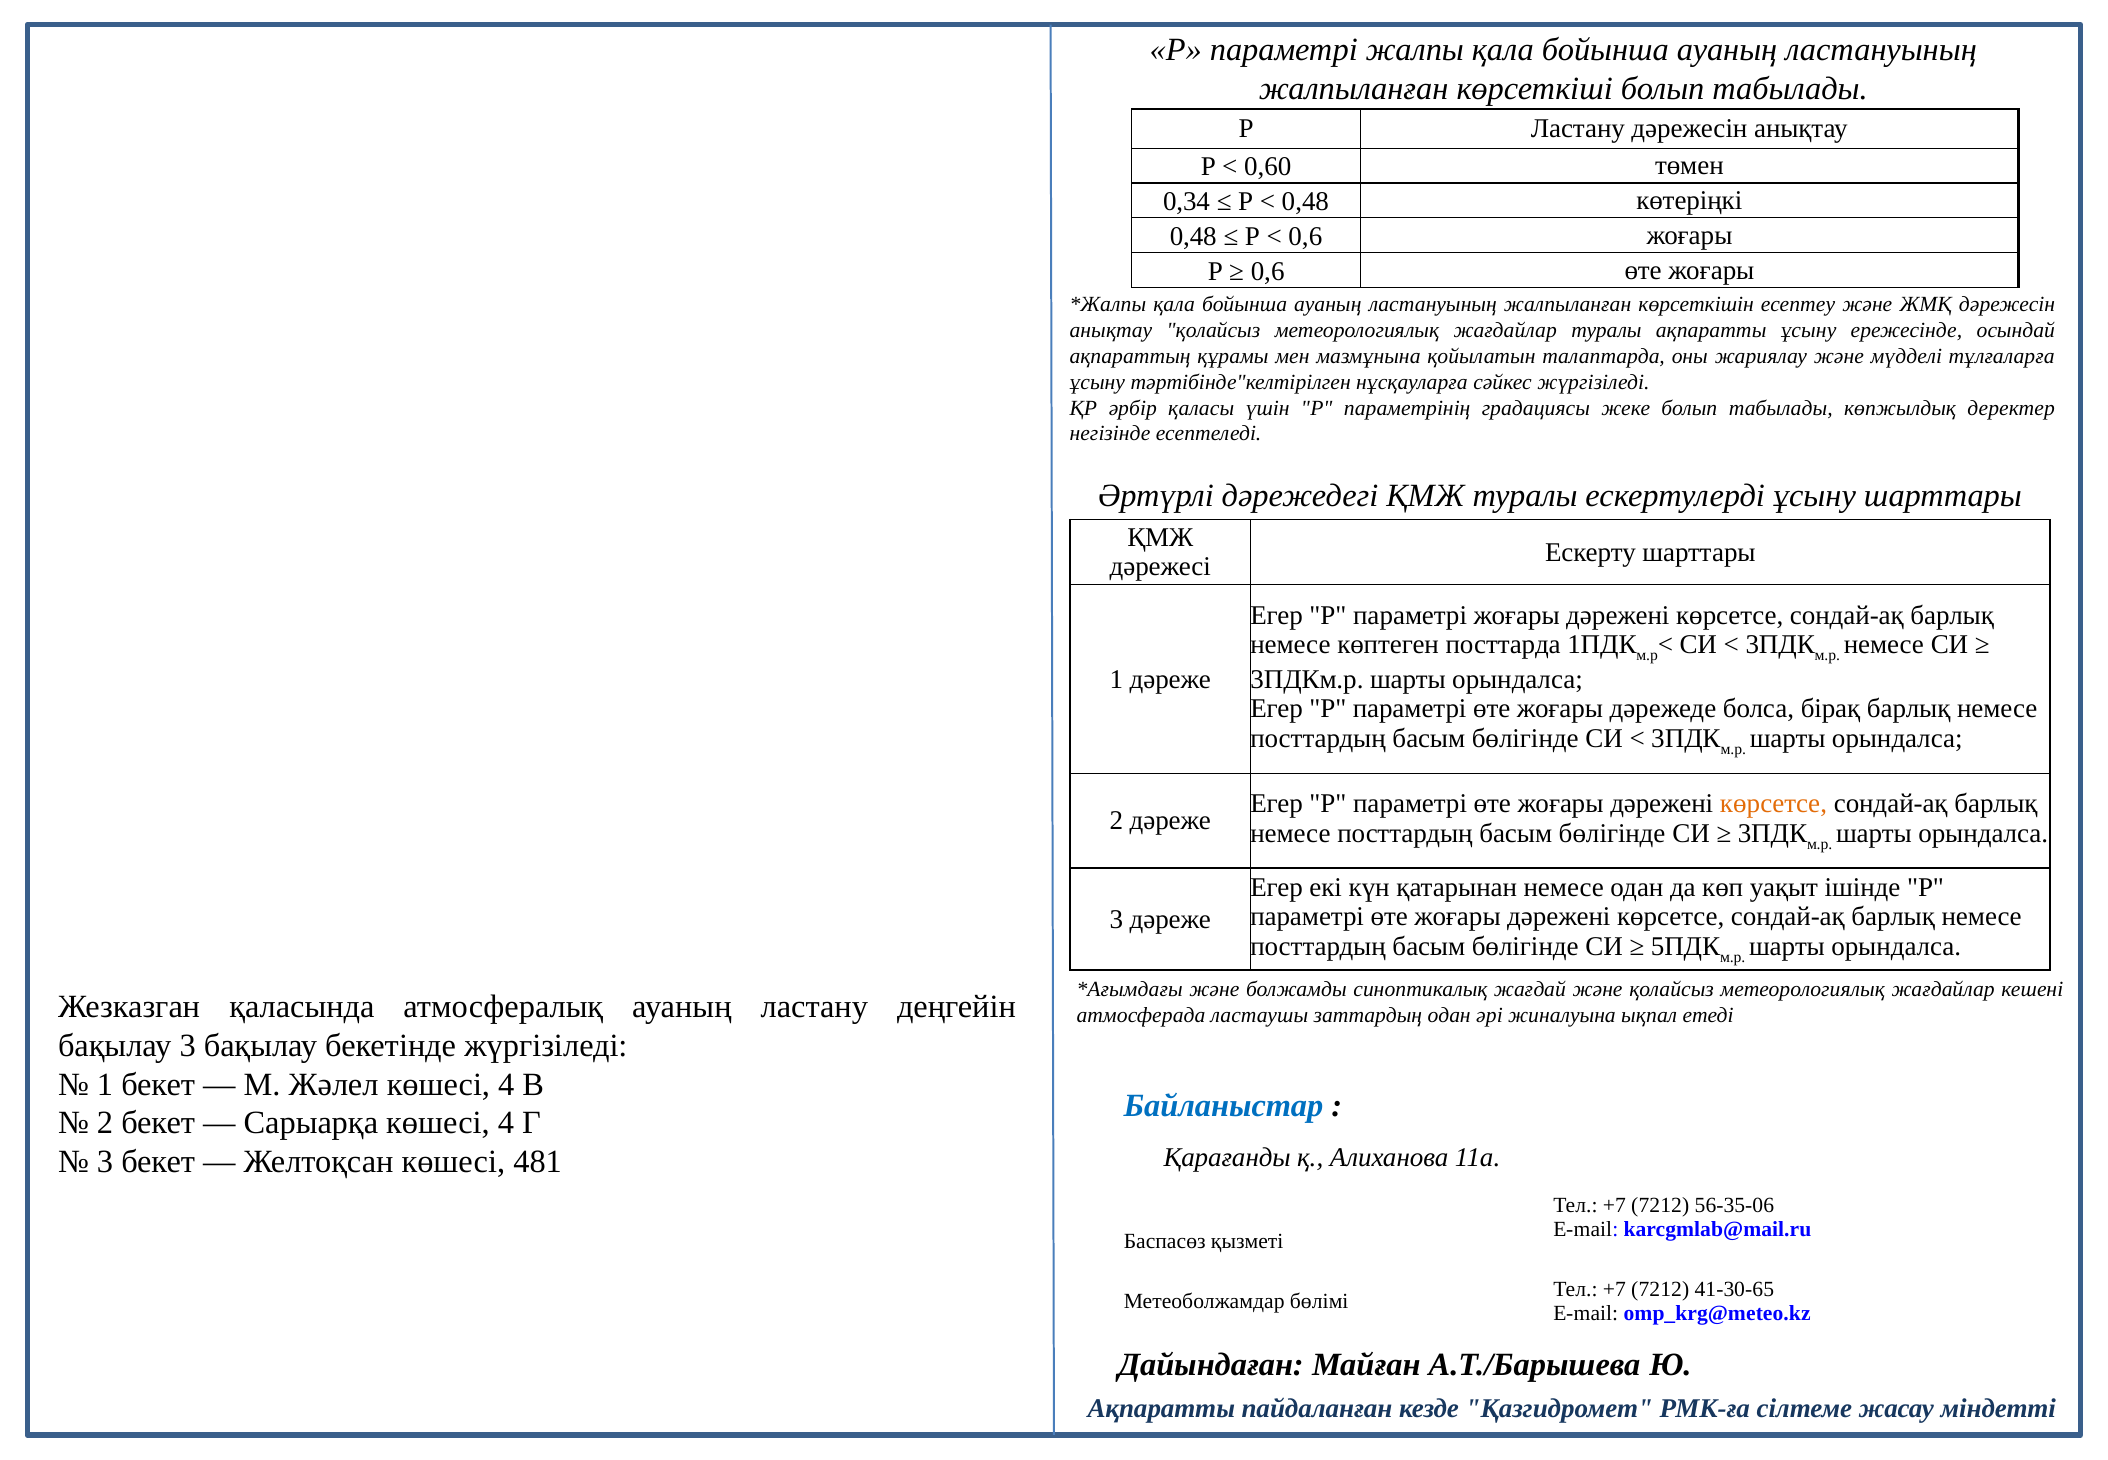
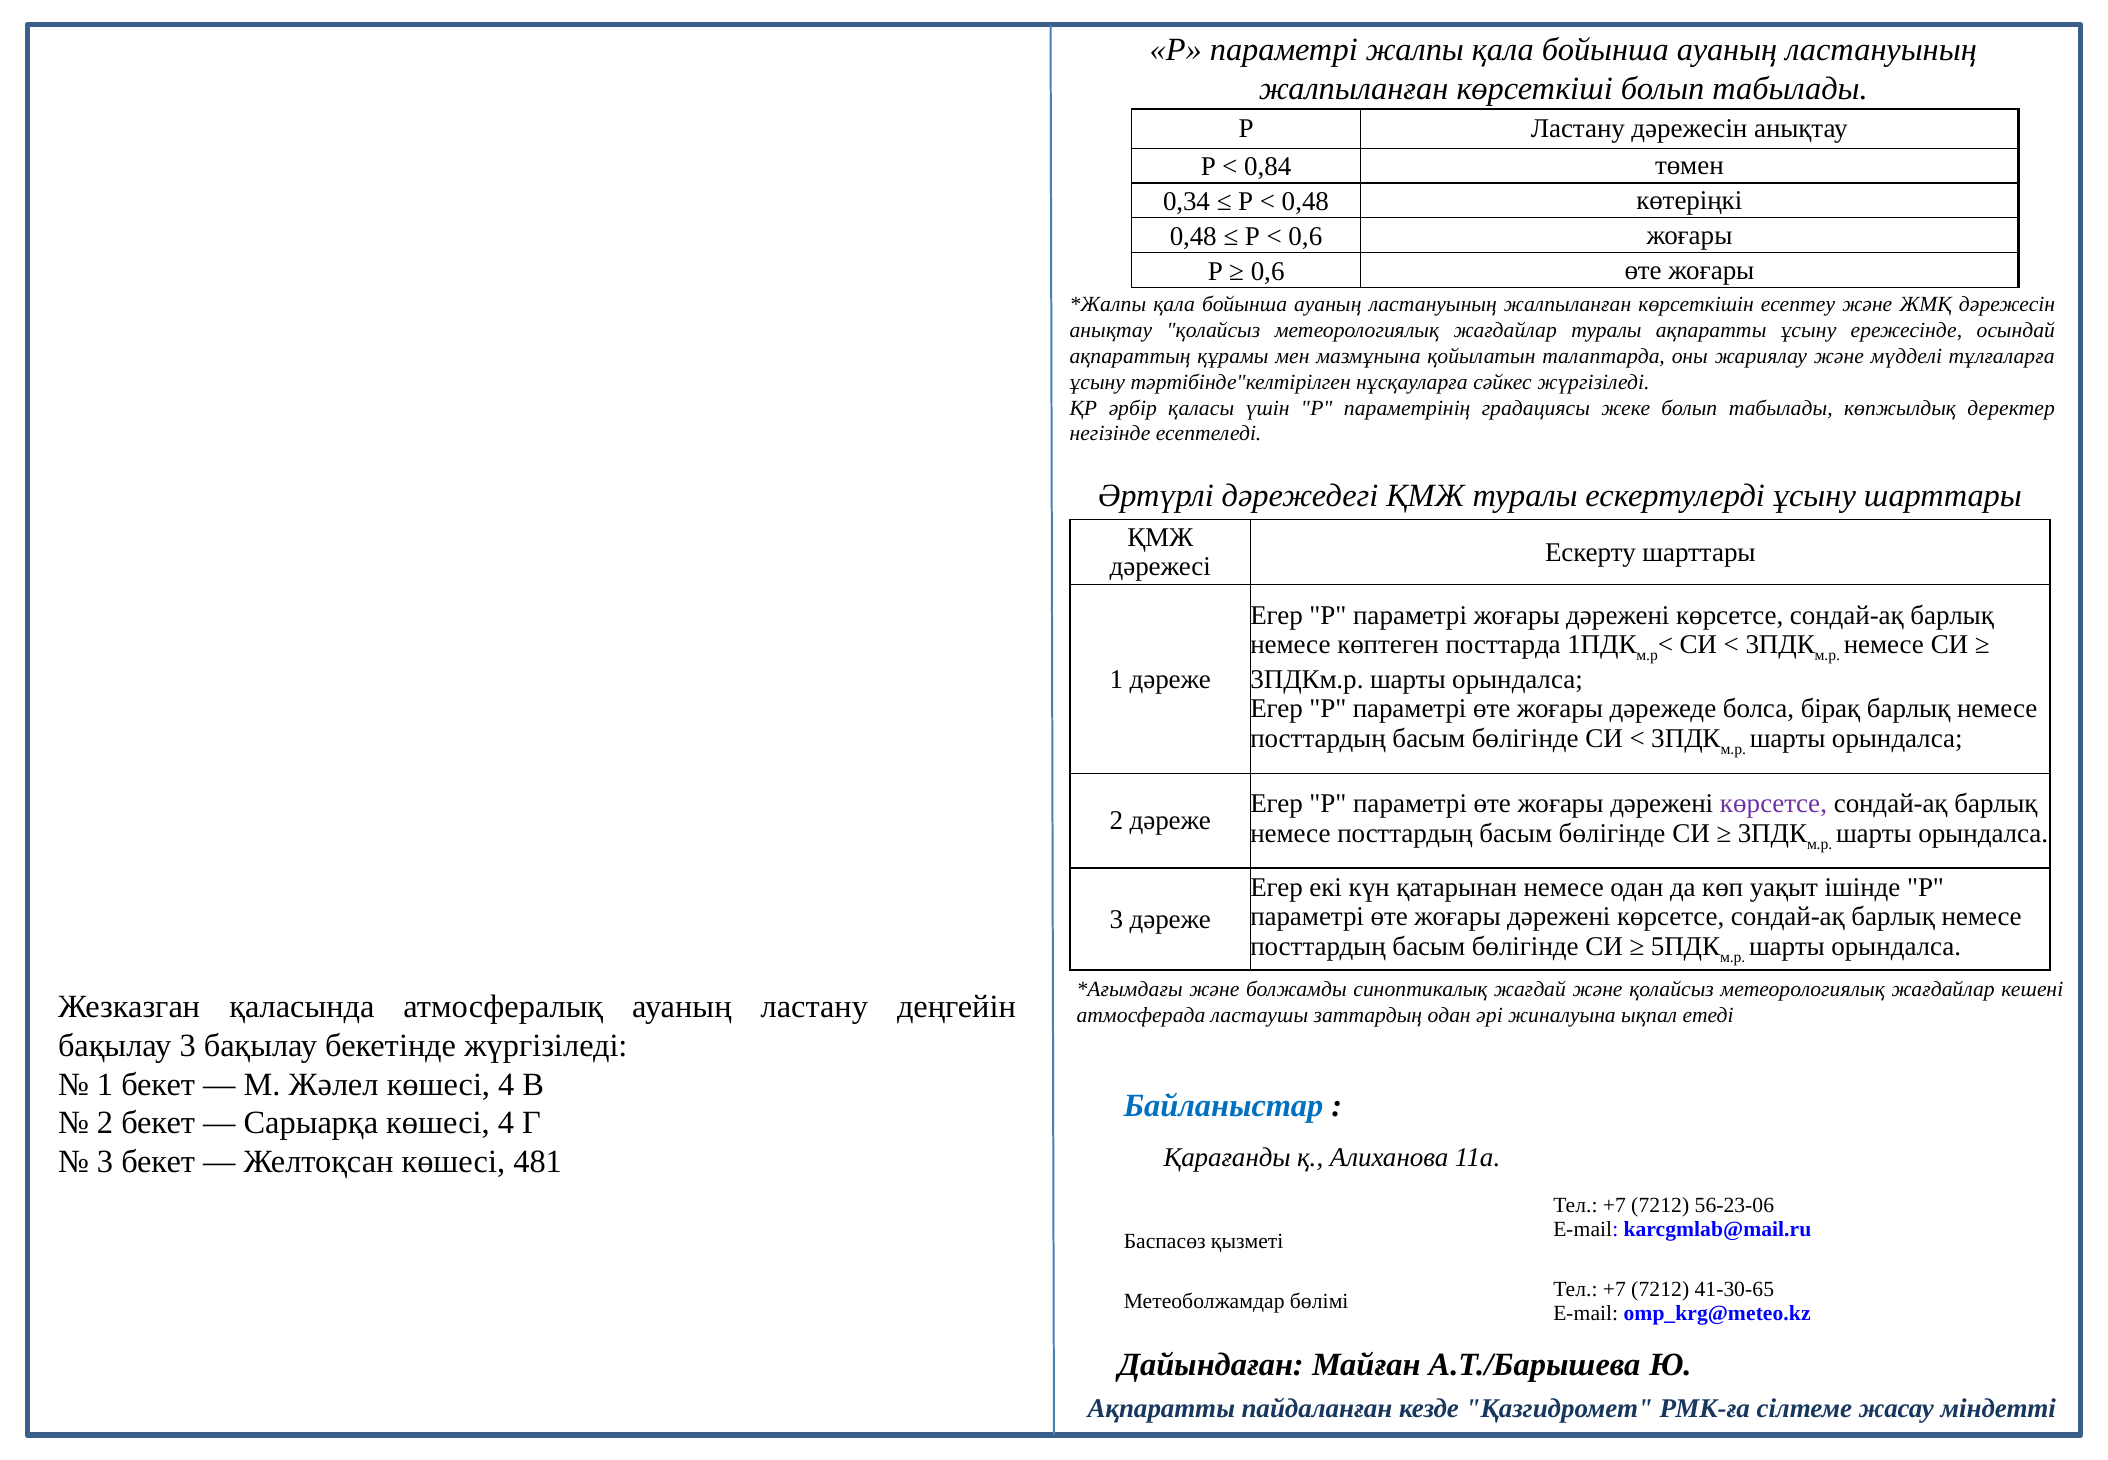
0,60: 0,60 -> 0,84
көрсетсе at (1773, 803) colour: orange -> purple
56-35-06: 56-35-06 -> 56-23-06
